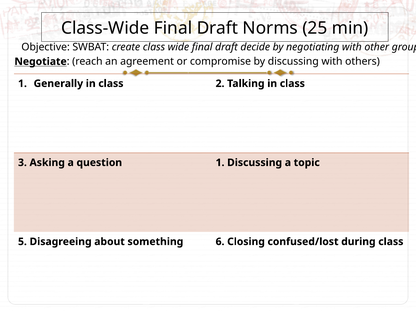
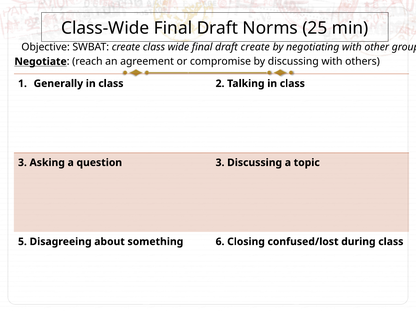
draft decide: decide -> create
question 1: 1 -> 3
